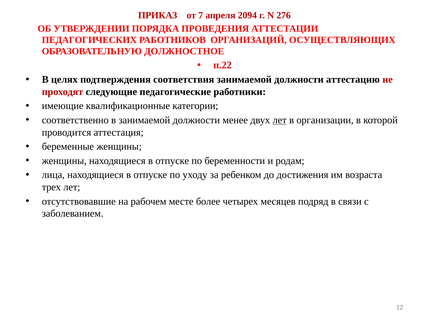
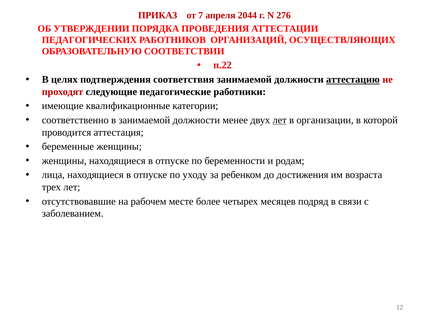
2094: 2094 -> 2044
ДОЛЖНОСТНОЕ: ДОЛЖНОСТНОЕ -> СООТВЕТСТВИИ
аттестацию underline: none -> present
